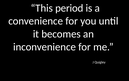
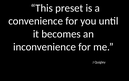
period: period -> preset
